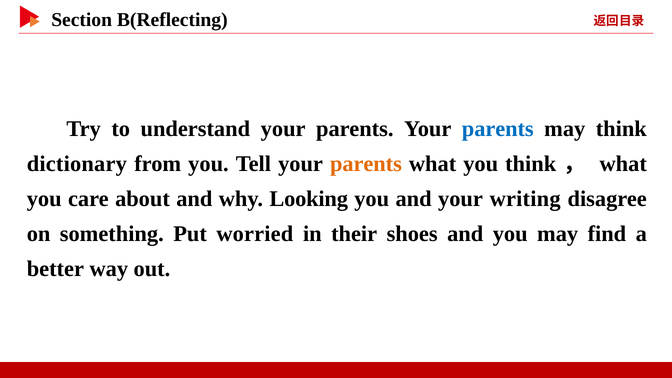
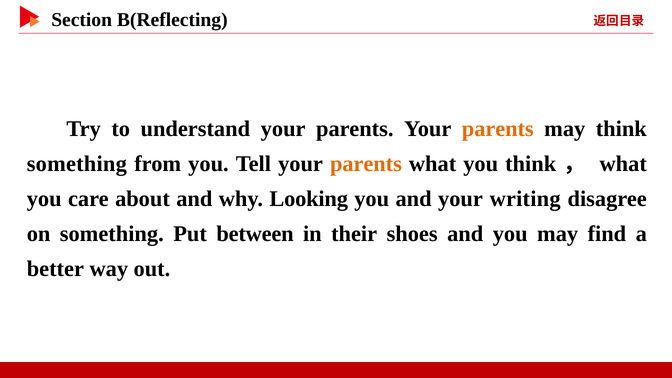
parents at (498, 129) colour: blue -> orange
dictionary at (77, 164): dictionary -> something
worried: worried -> between
